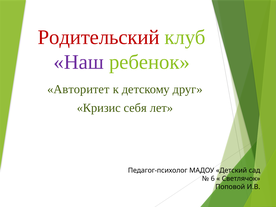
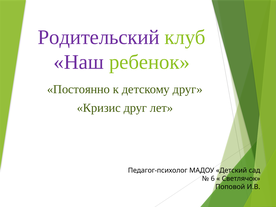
Родительский colour: red -> purple
Авторитет: Авторитет -> Постоянно
Кризис себя: себя -> друг
